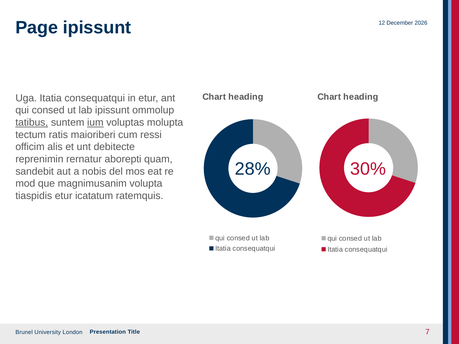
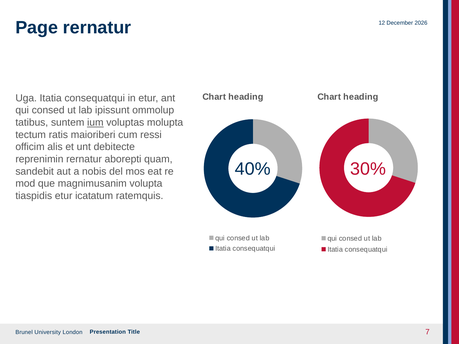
Page ipissunt: ipissunt -> rernatur
tatibus underline: present -> none
28%: 28% -> 40%
